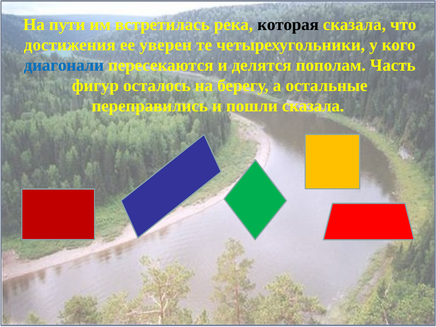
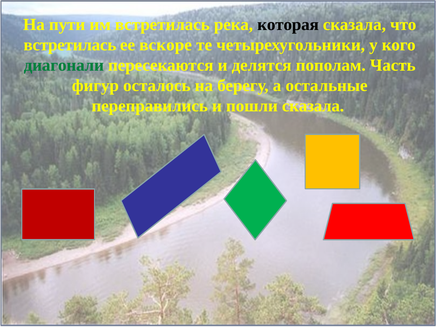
достижения at (70, 45): достижения -> встретилась
уверен: уверен -> вскоре
диагонали colour: blue -> green
